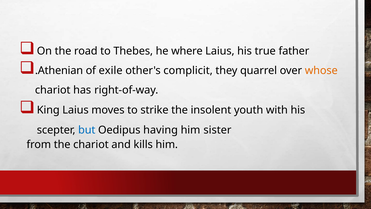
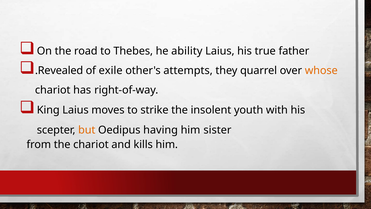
where: where -> ability
.Athenian: .Athenian -> .Revealed
complicit: complicit -> attempts
but colour: blue -> orange
